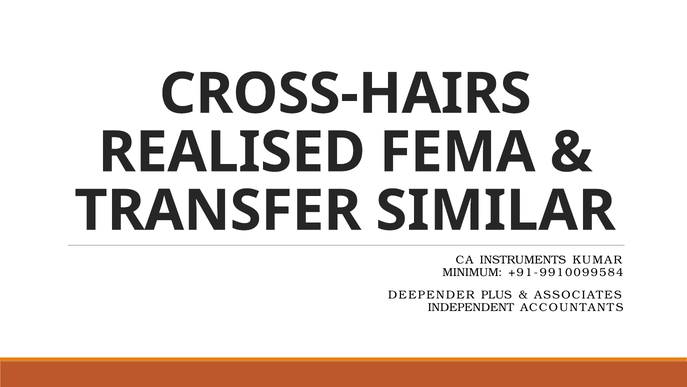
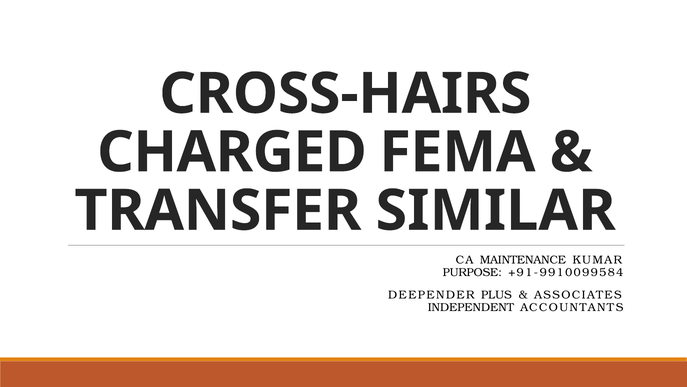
REALISED: REALISED -> CHARGED
INSTRUMENTS: INSTRUMENTS -> MAINTENANCE
MINIMUM: MINIMUM -> PURPOSE
